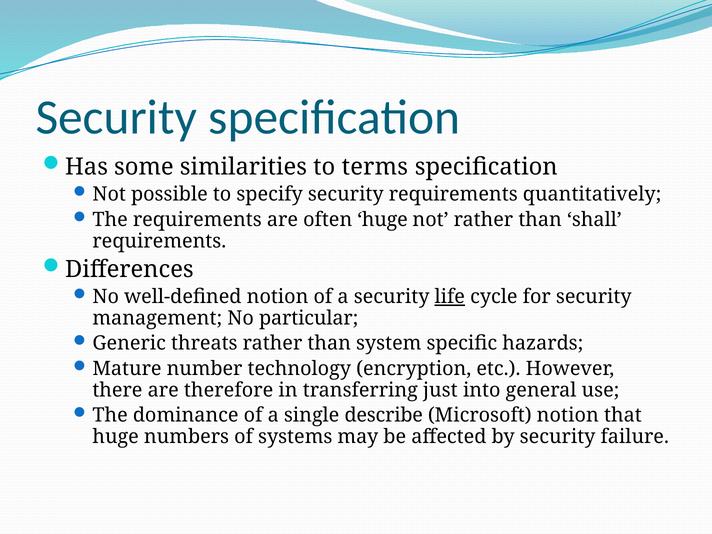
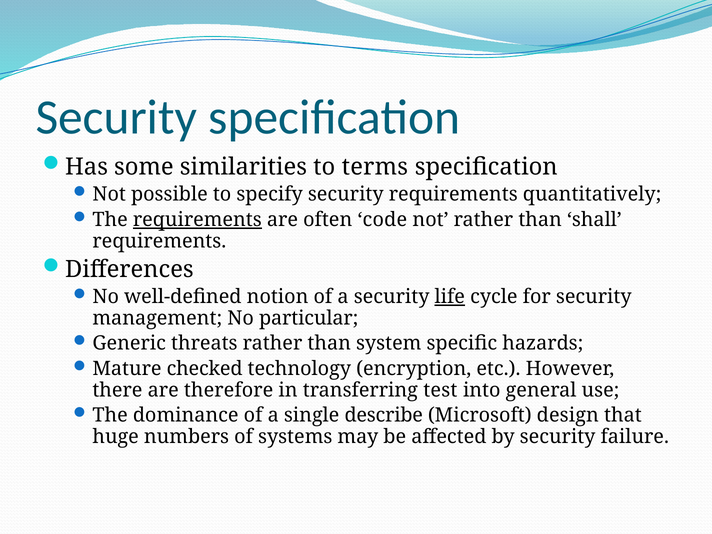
requirements at (197, 220) underline: none -> present
often huge: huge -> code
number: number -> checked
just: just -> test
Microsoft notion: notion -> design
